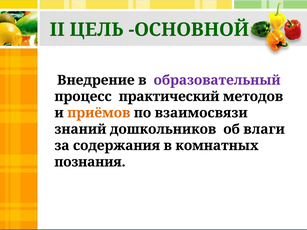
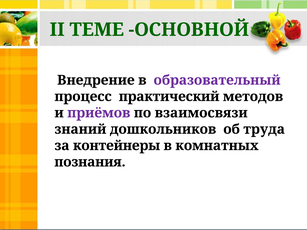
ЦЕЛЬ: ЦЕЛЬ -> ТЕМЕ
приёмов colour: orange -> purple
влаги: влаги -> труда
содержания: содержания -> контейнеры
